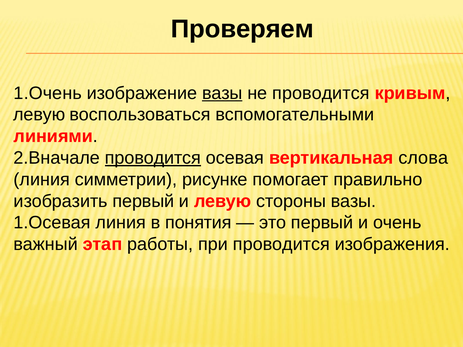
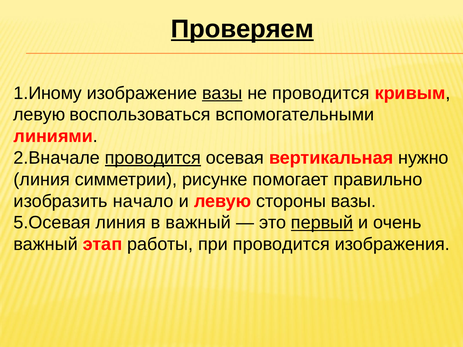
Проверяем underline: none -> present
1.Очень: 1.Очень -> 1.Иному
слова: слова -> нужно
изобразить первый: первый -> начало
1.Осевая: 1.Осевая -> 5.Осевая
в понятия: понятия -> важный
первый at (322, 223) underline: none -> present
